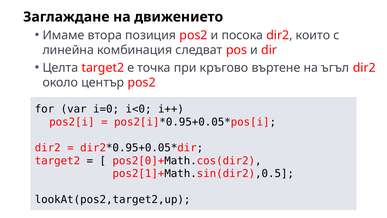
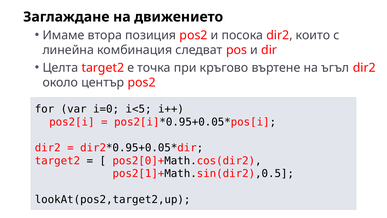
i<0: i<0 -> i<5
